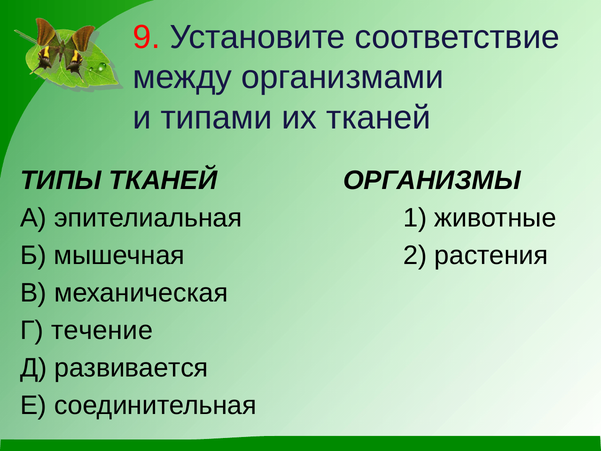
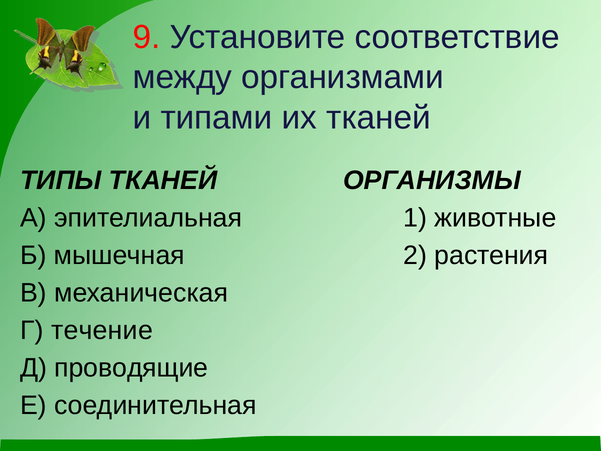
развивается: развивается -> проводящие
